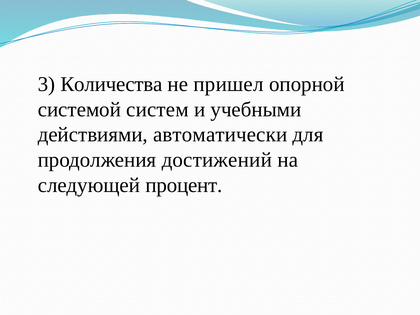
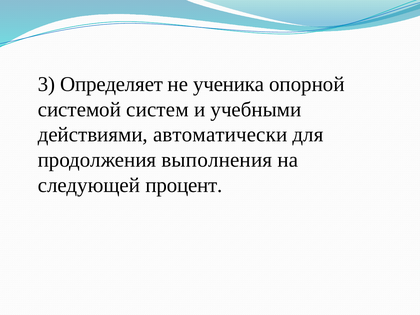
Количества: Количества -> Определяет
пришел: пришел -> ученика
достижений: достижений -> выполнения
